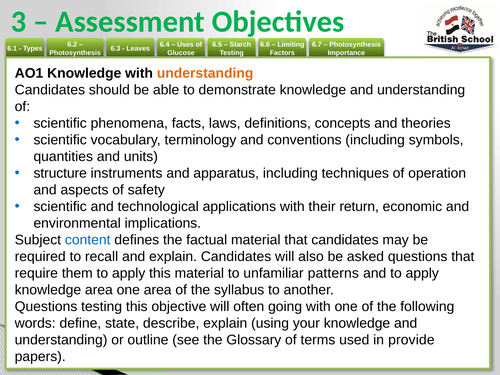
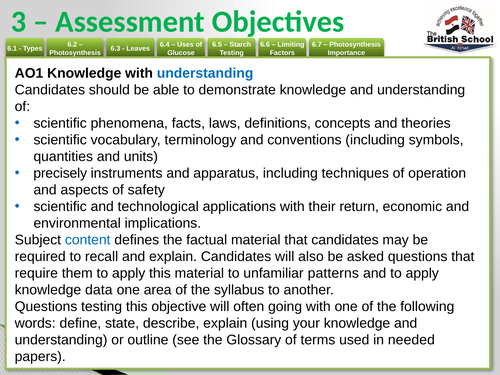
understanding at (205, 73) colour: orange -> blue
structure: structure -> precisely
knowledge area: area -> data
provide: provide -> needed
